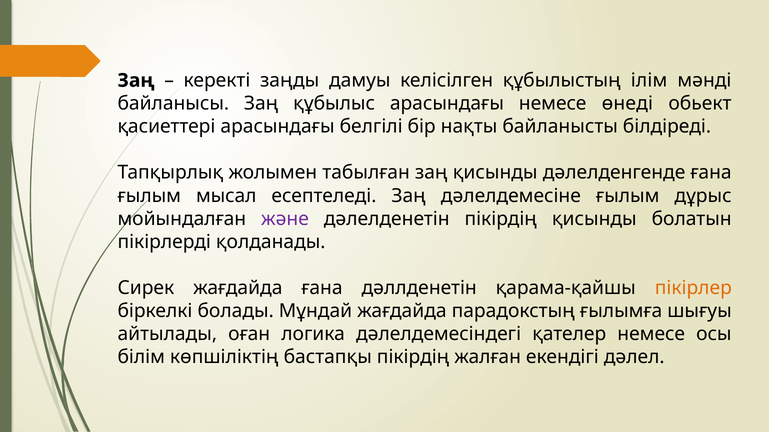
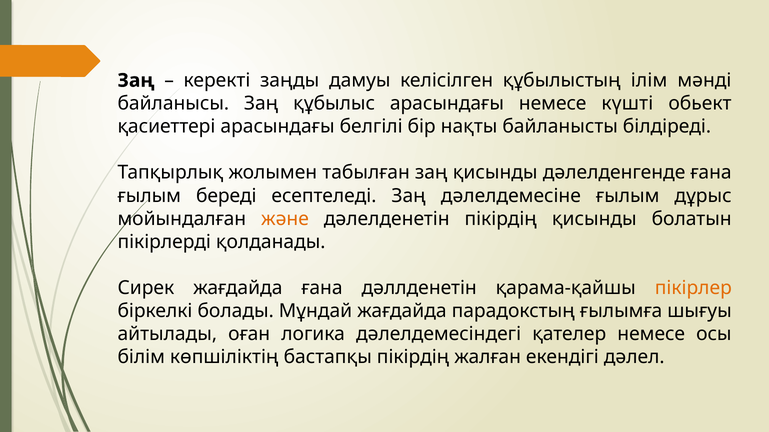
өнеді: өнеді -> күшті
мысал: мысал -> береді
және colour: purple -> orange
